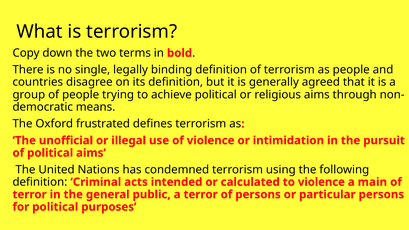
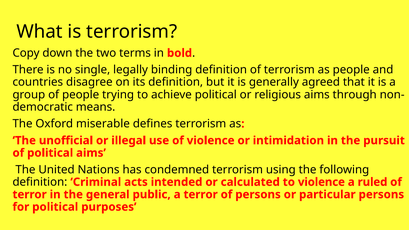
frustrated: frustrated -> miserable
main: main -> ruled
